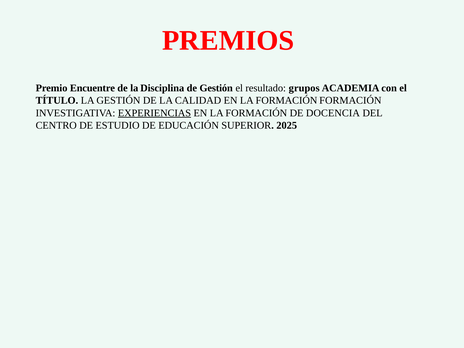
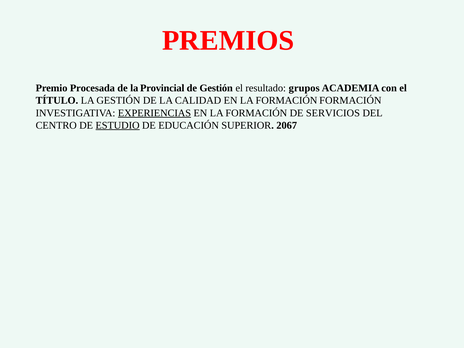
Encuentre: Encuentre -> Procesada
Disciplina: Disciplina -> Provincial
DOCENCIA: DOCENCIA -> SERVICIOS
ESTUDIO underline: none -> present
2025: 2025 -> 2067
